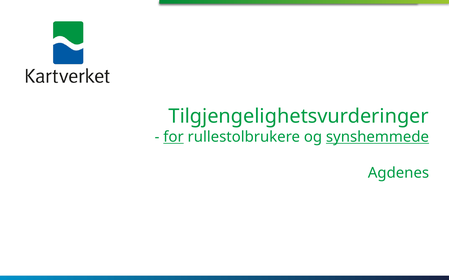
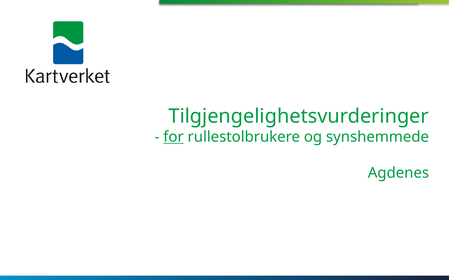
synshemmede underline: present -> none
